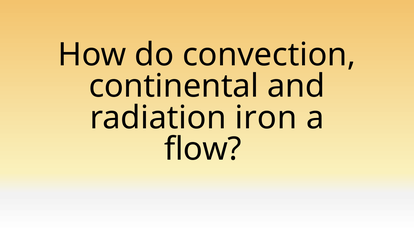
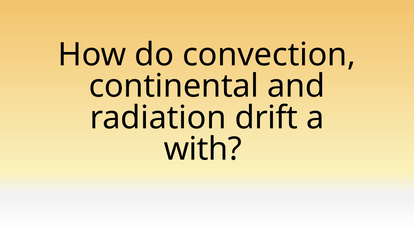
iron: iron -> drift
flow: flow -> with
